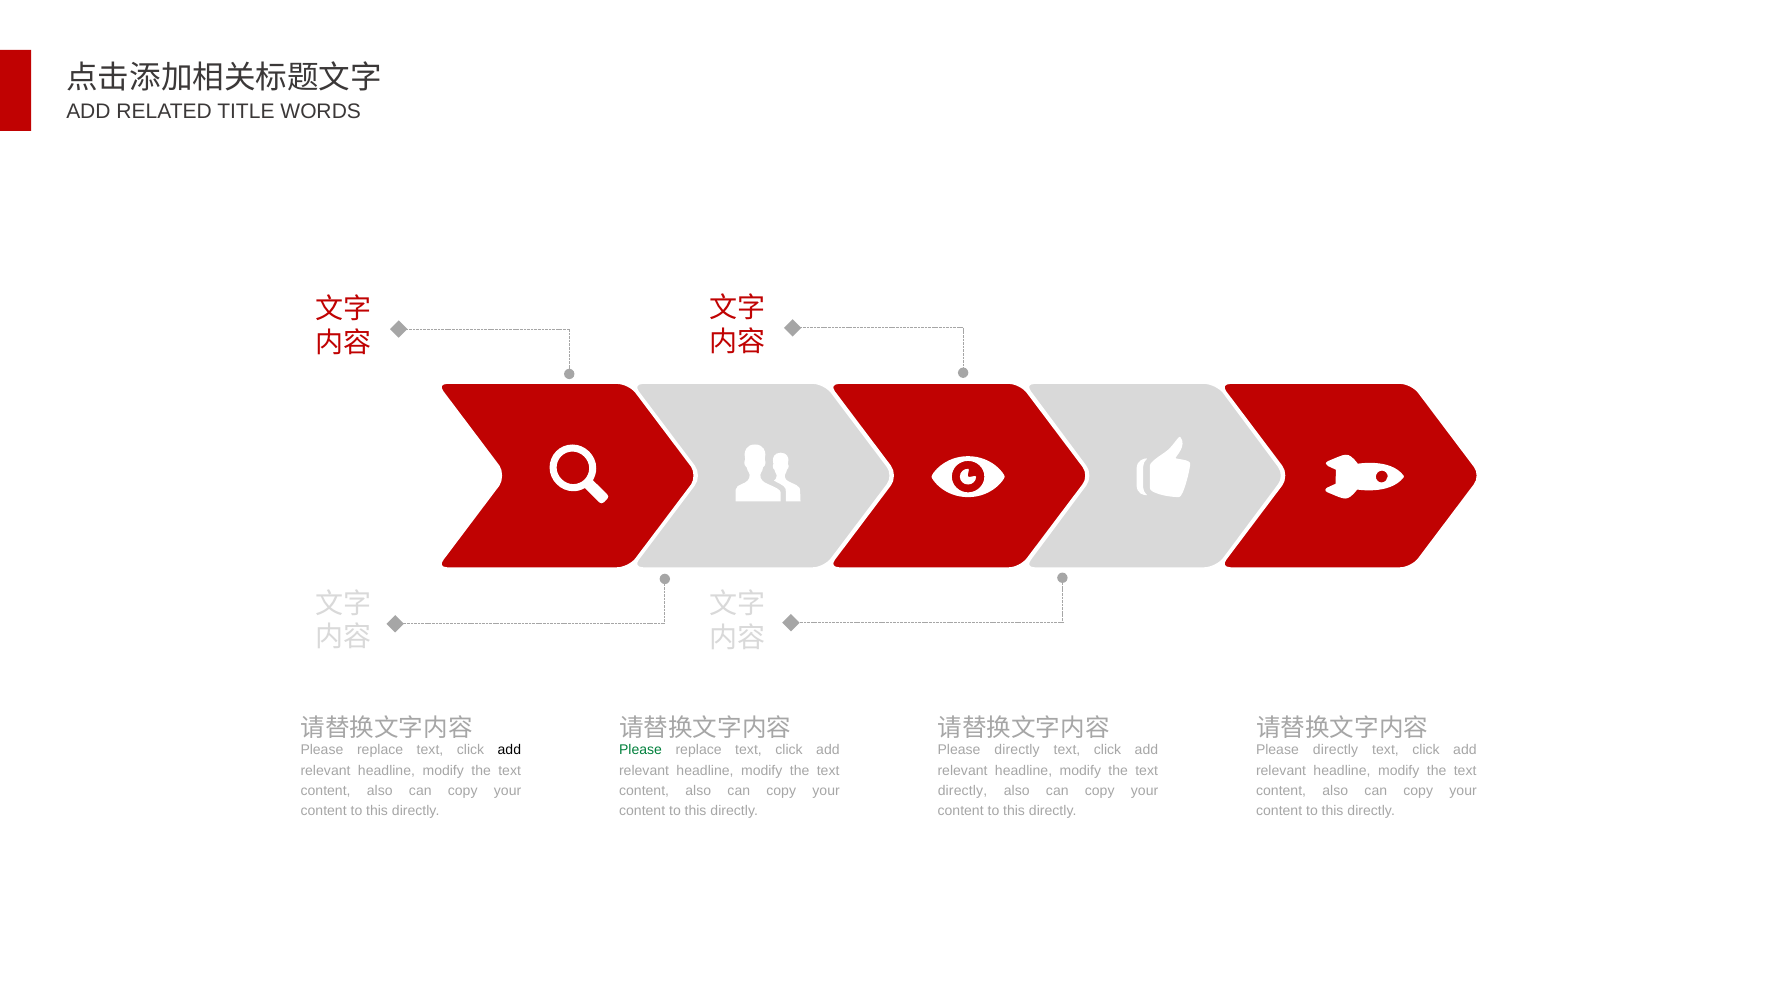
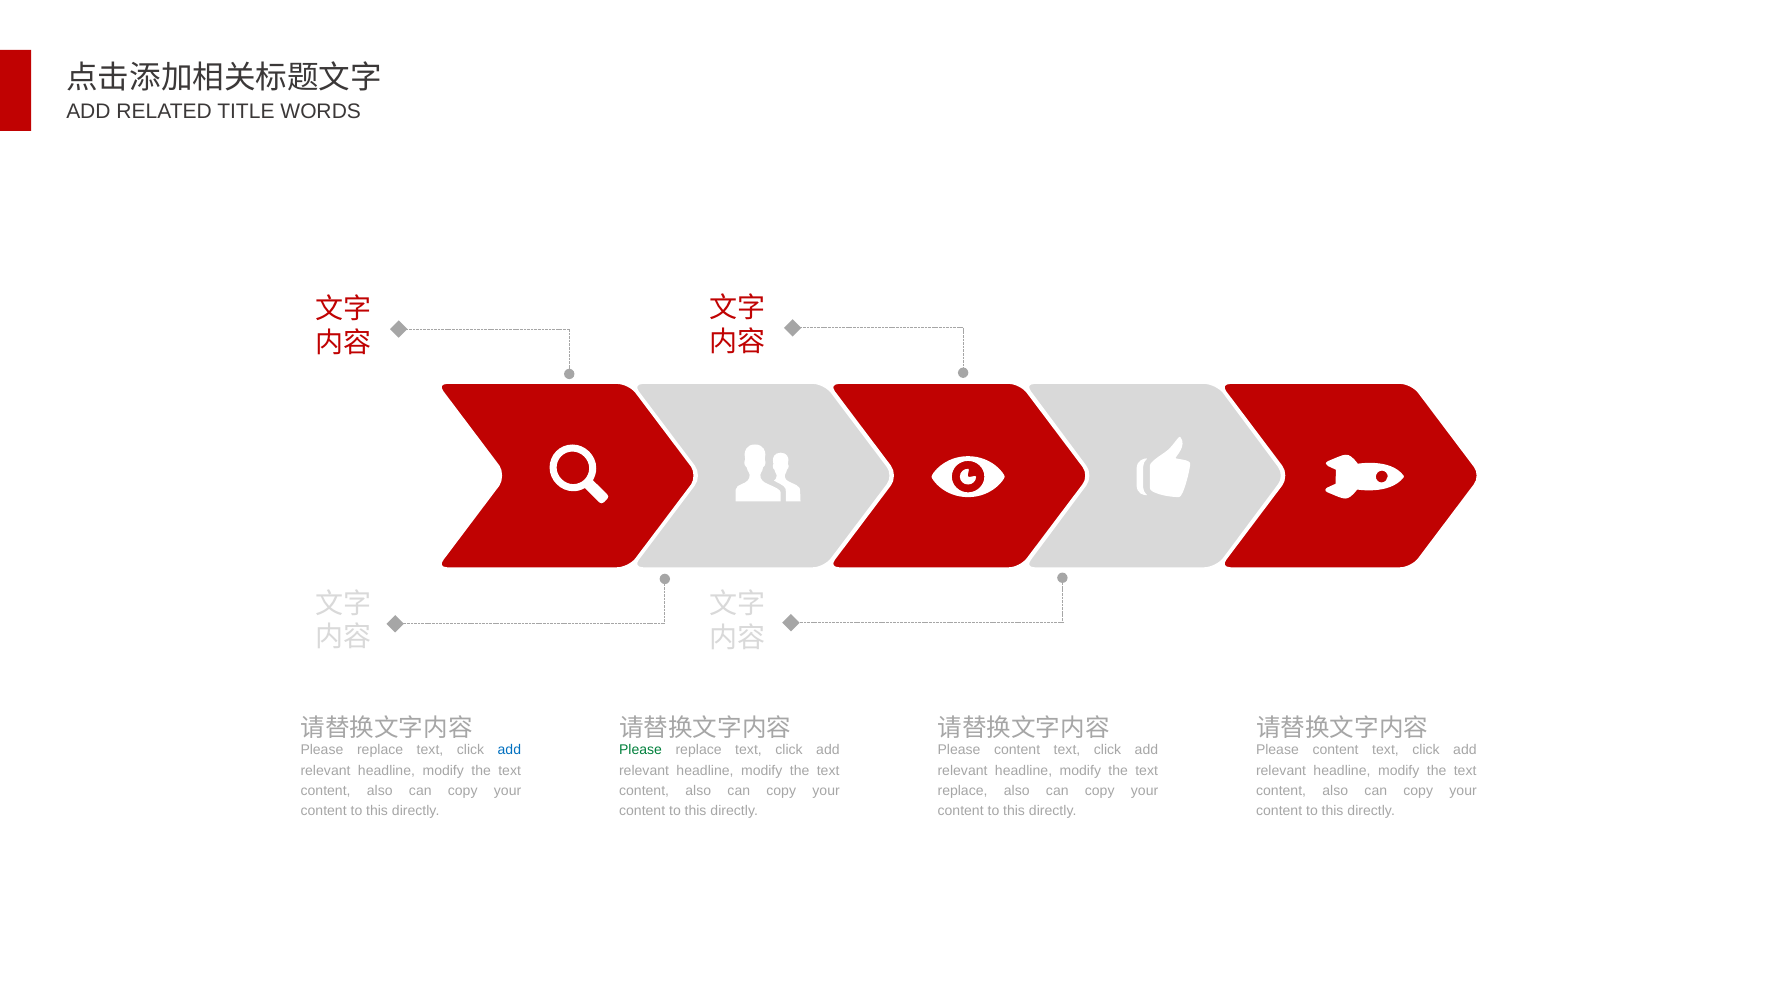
add at (509, 750) colour: black -> blue
directly at (1017, 750): directly -> content
directly at (1336, 750): directly -> content
directly at (962, 791): directly -> replace
